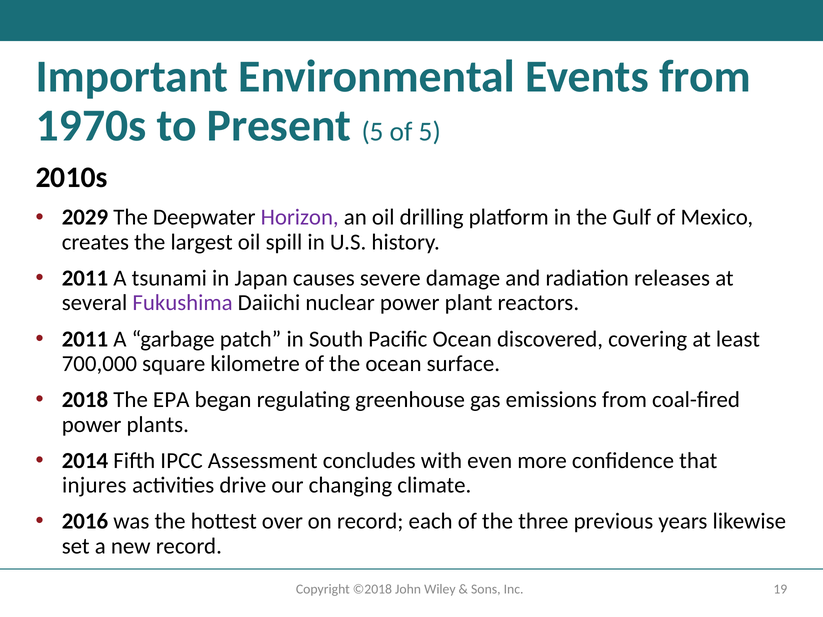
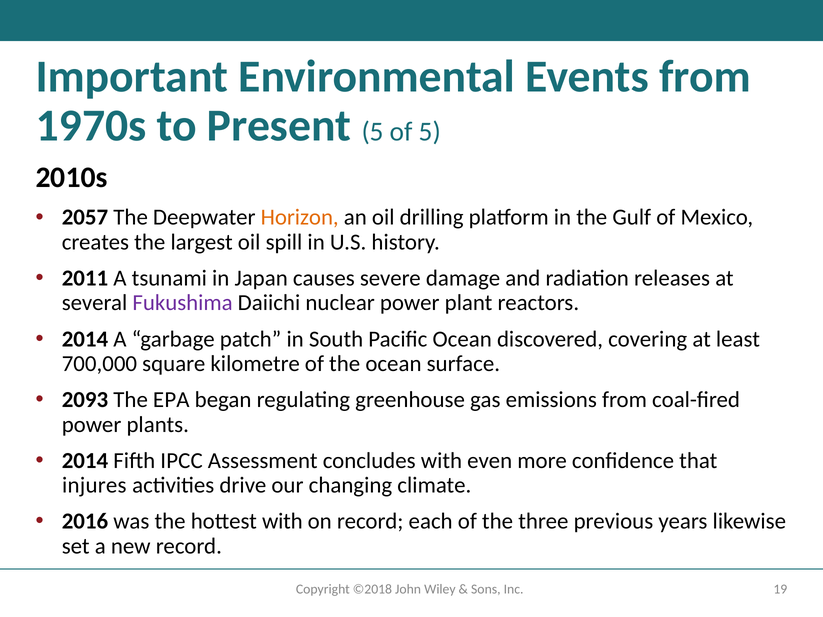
2029: 2029 -> 2057
Horizon colour: purple -> orange
2011 at (85, 339): 2011 -> 2014
2018: 2018 -> 2093
hottest over: over -> with
